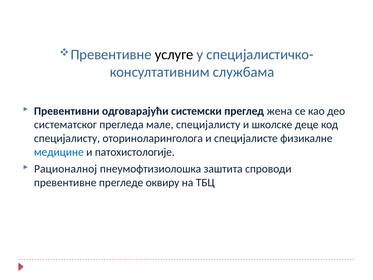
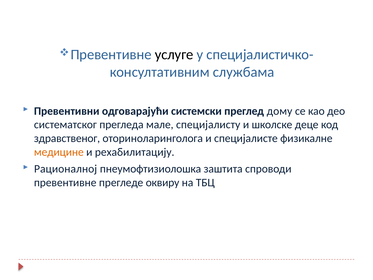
жена: жена -> дому
специјалисту at (67, 138): специјалисту -> здравственог
медицине colour: blue -> orange
патохистологије: патохистологије -> рехабилитацију
